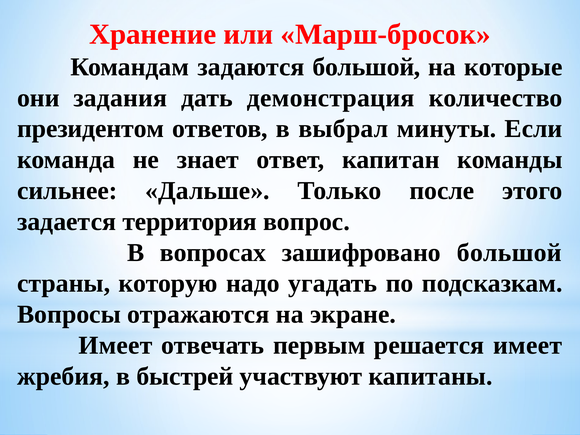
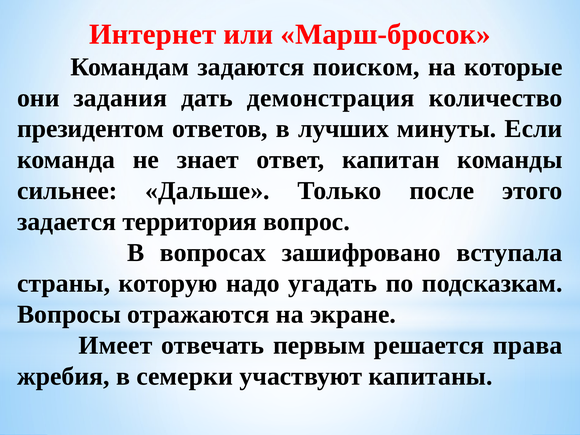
Хранение: Хранение -> Интернет
задаются большой: большой -> поиском
выбрал: выбрал -> лучших
зашифровано большой: большой -> вступала
решается имеет: имеет -> права
быстрей: быстрей -> семерки
